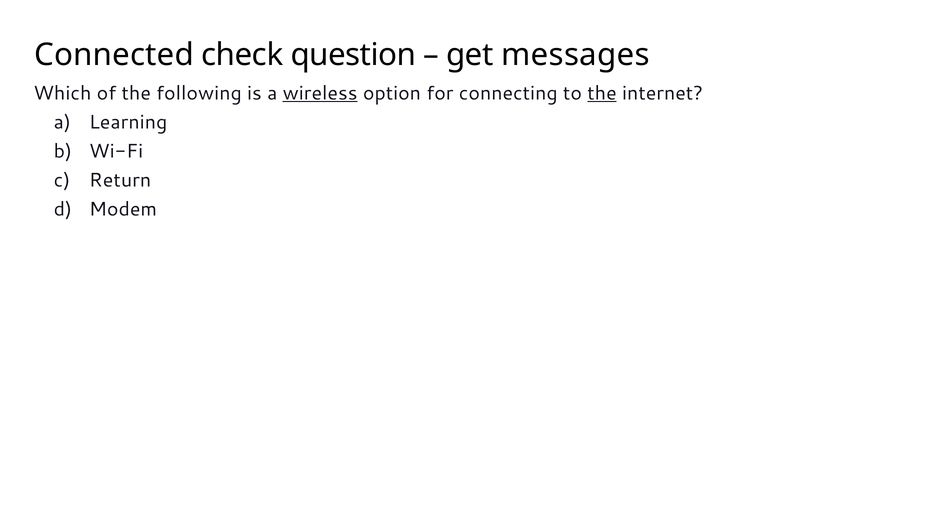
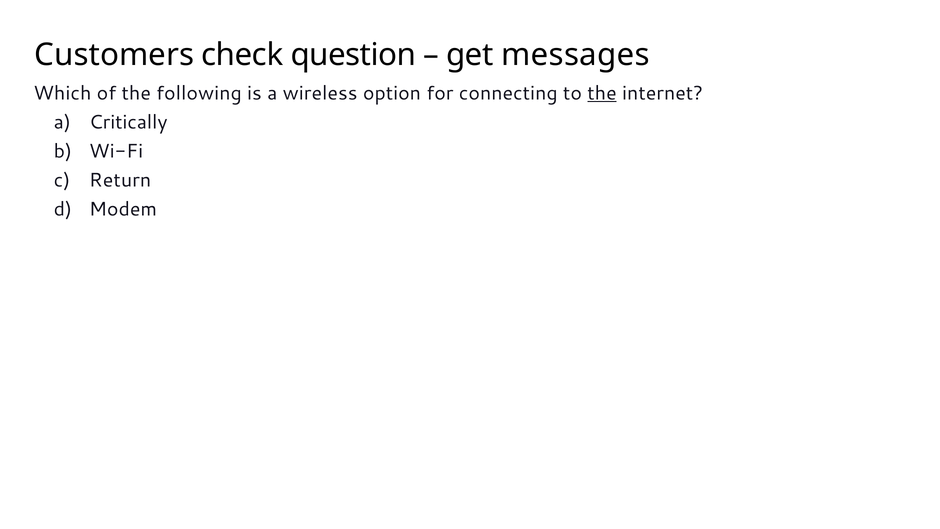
Connected: Connected -> Customers
wireless underline: present -> none
Learning: Learning -> Critically
